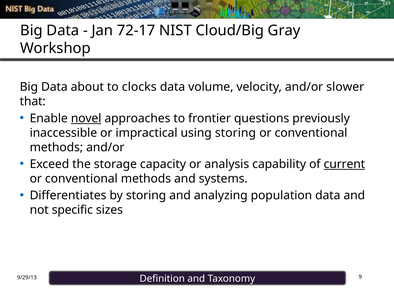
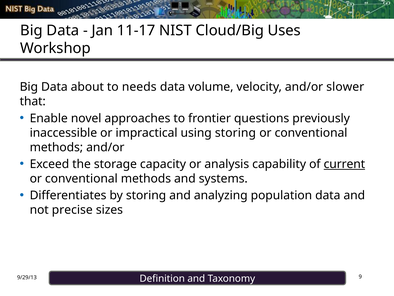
72-17: 72-17 -> 11-17
Gray: Gray -> Uses
clocks: clocks -> needs
novel underline: present -> none
specific: specific -> precise
